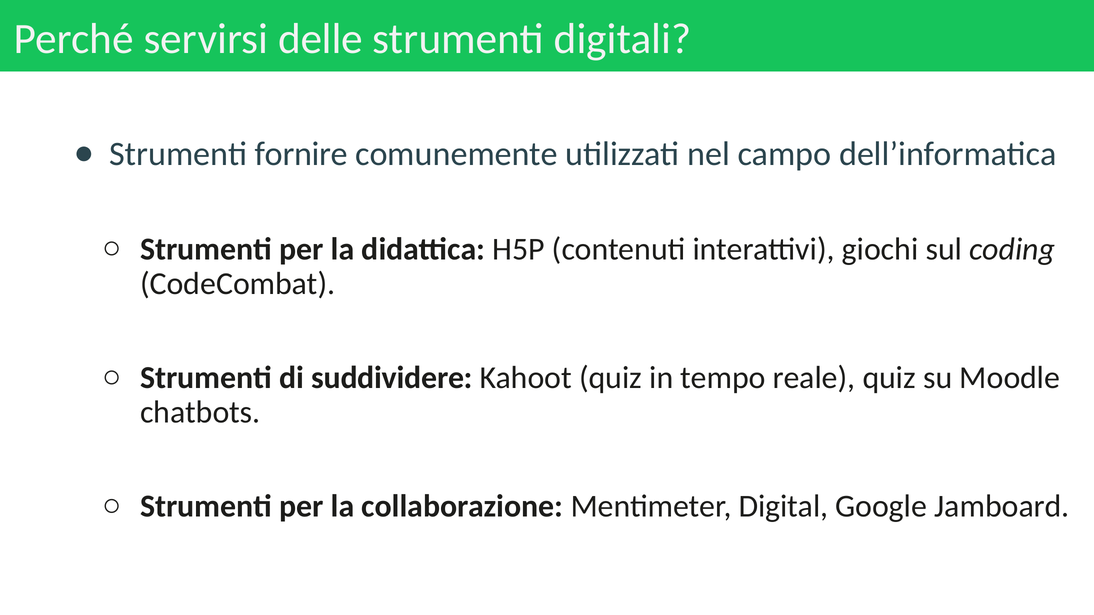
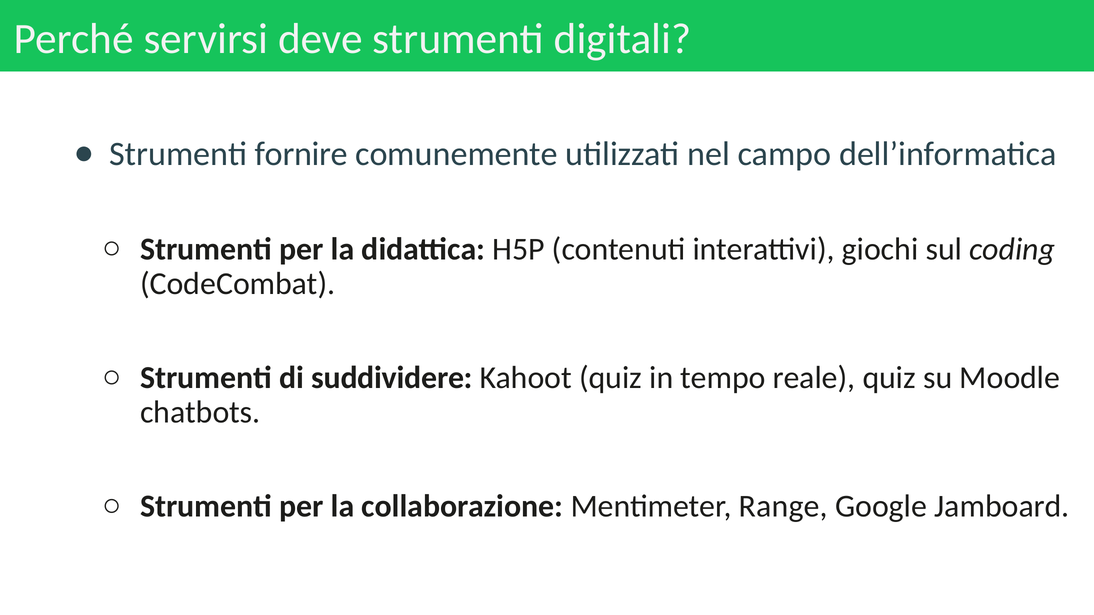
delle: delle -> deve
Digital: Digital -> Range
